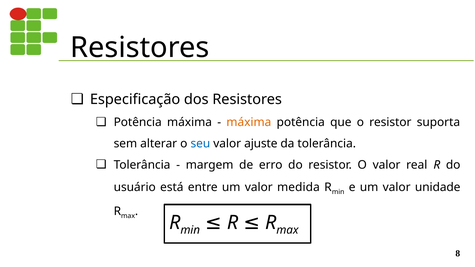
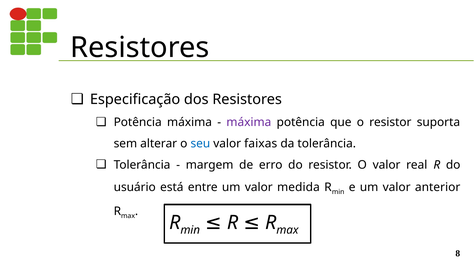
máxima at (249, 122) colour: orange -> purple
ajuste: ajuste -> faixas
unidade: unidade -> anterior
